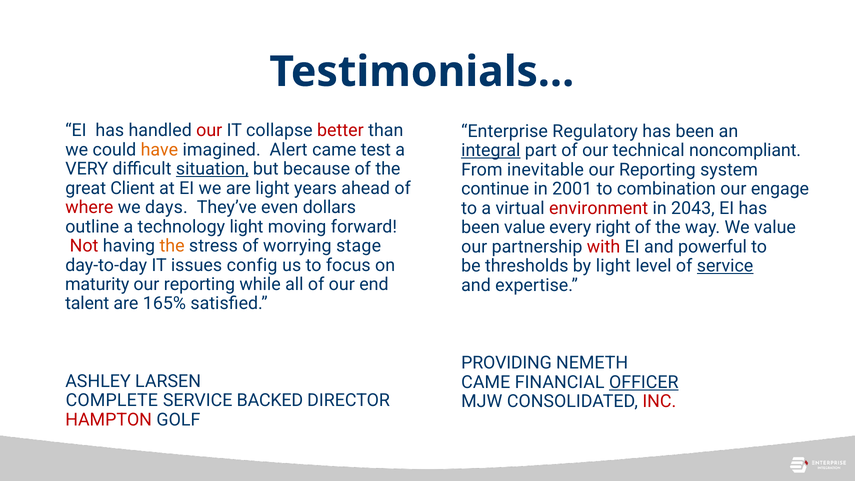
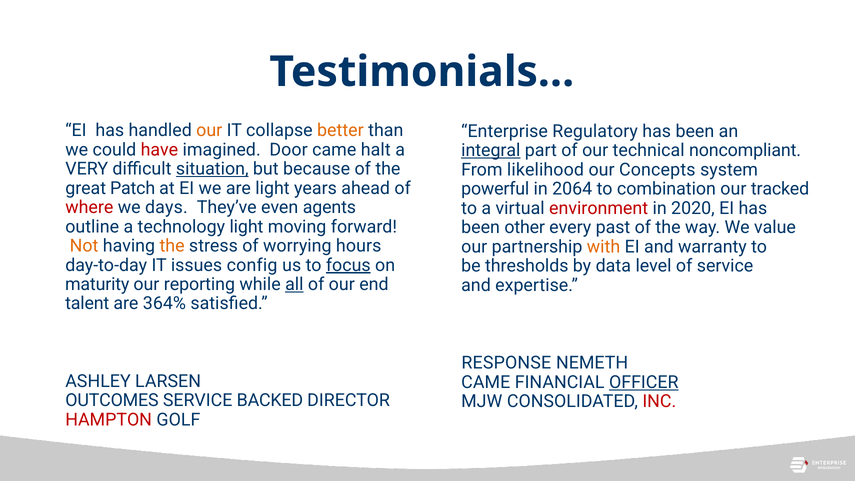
our at (209, 130) colour: red -> orange
better colour: red -> orange
have colour: orange -> red
Alert: Alert -> Door
test: test -> halt
inevitable: inevitable -> likelihood
Reporting at (657, 170): Reporting -> Concepts
Client: Client -> Patch
continue: continue -> powerful
2001: 2001 -> 2064
engage: engage -> tracked
dollars: dollars -> agents
2043: 2043 -> 2020
been value: value -> other
right: right -> past
Not colour: red -> orange
stage: stage -> hours
with colour: red -> orange
powerful: powerful -> warranty
focus underline: none -> present
by light: light -> data
service at (725, 266) underline: present -> none
all underline: none -> present
165%: 165% -> 364%
PROVIDING: PROVIDING -> RESPONSE
COMPLETE: COMPLETE -> OUTCOMES
